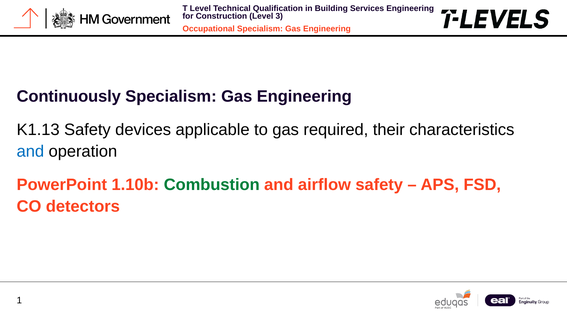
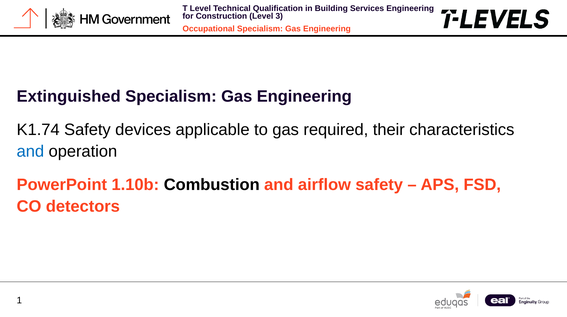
Continuously: Continuously -> Extinguished
K1.13: K1.13 -> K1.74
Combustion colour: green -> black
